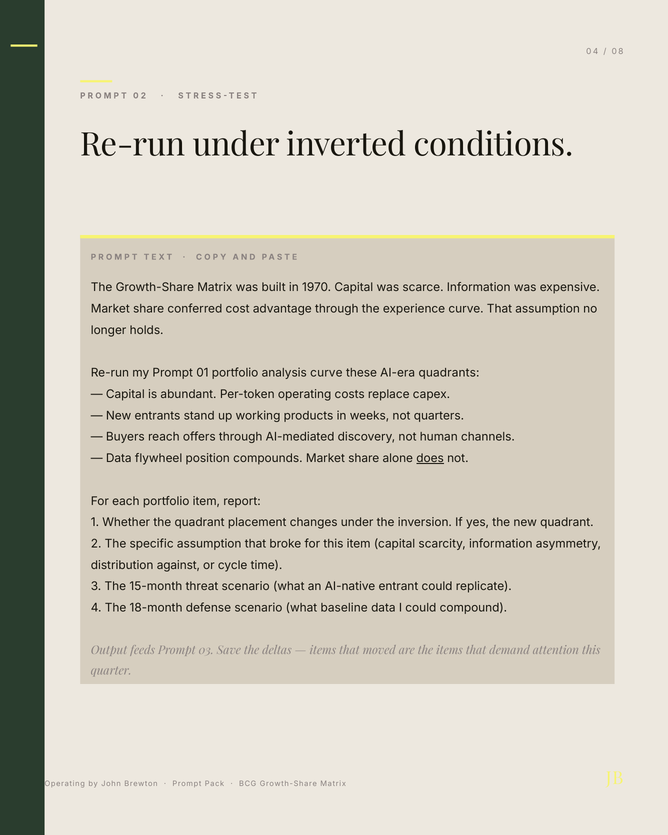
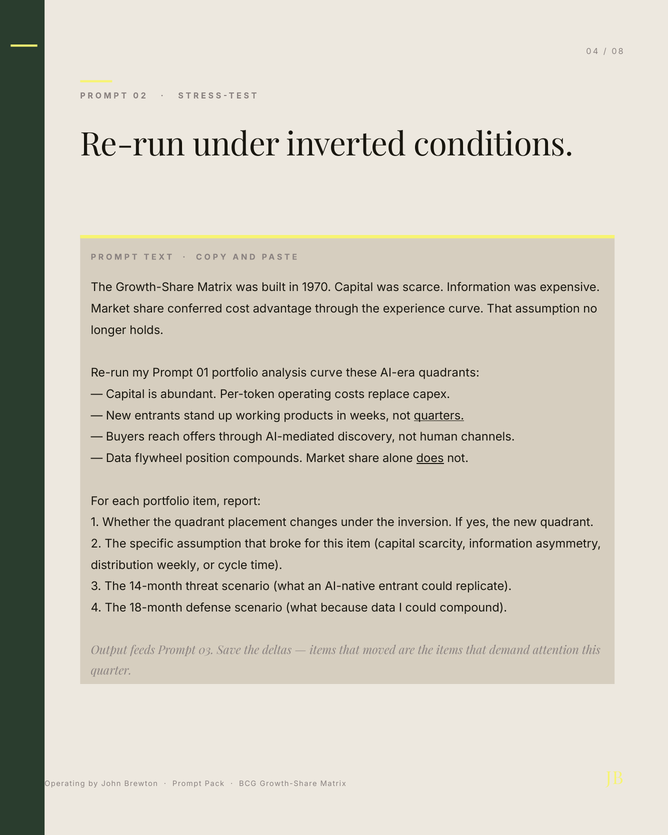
quarters underline: none -> present
against: against -> weekly
15-month: 15-month -> 14-month
baseline: baseline -> because
